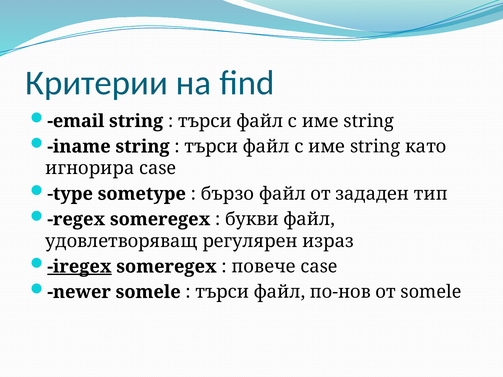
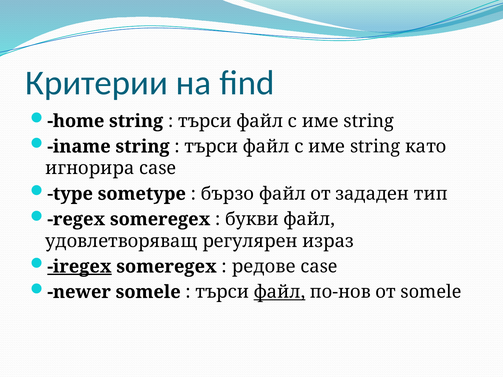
email: email -> home
повече: повече -> редове
файл at (279, 292) underline: none -> present
